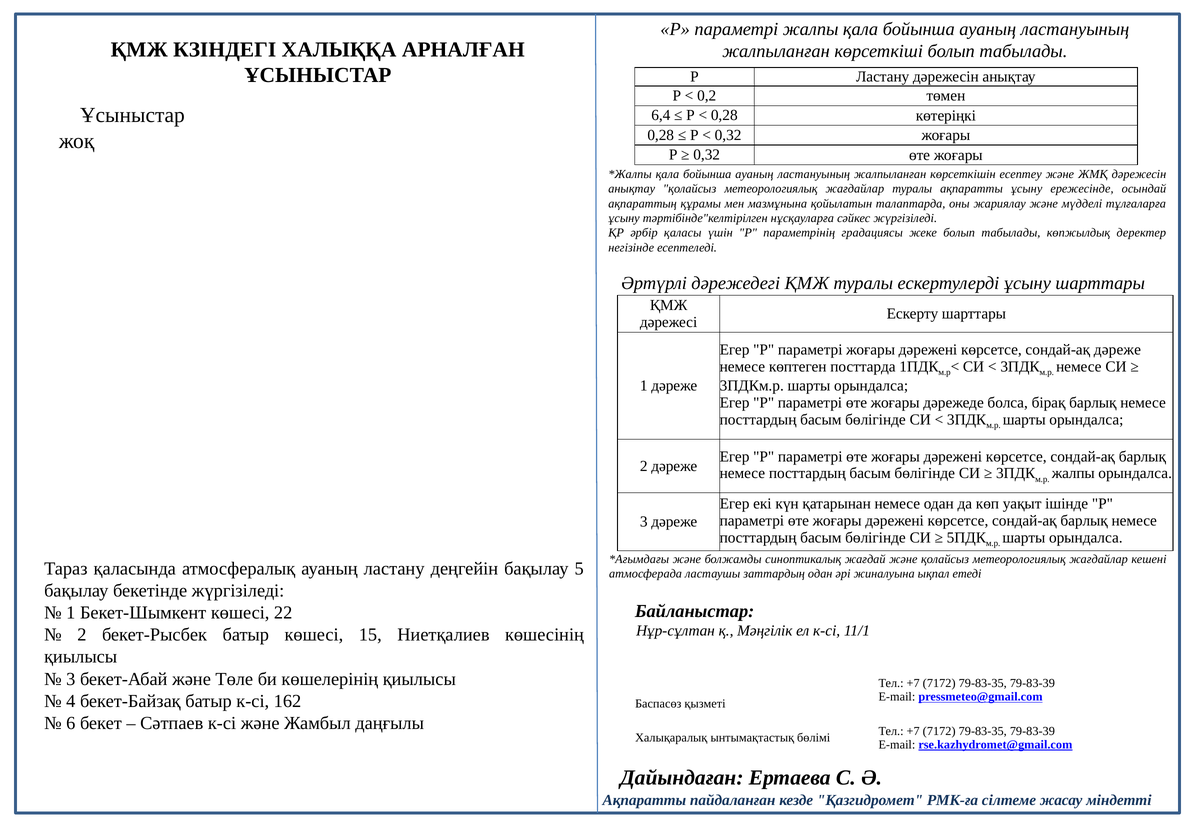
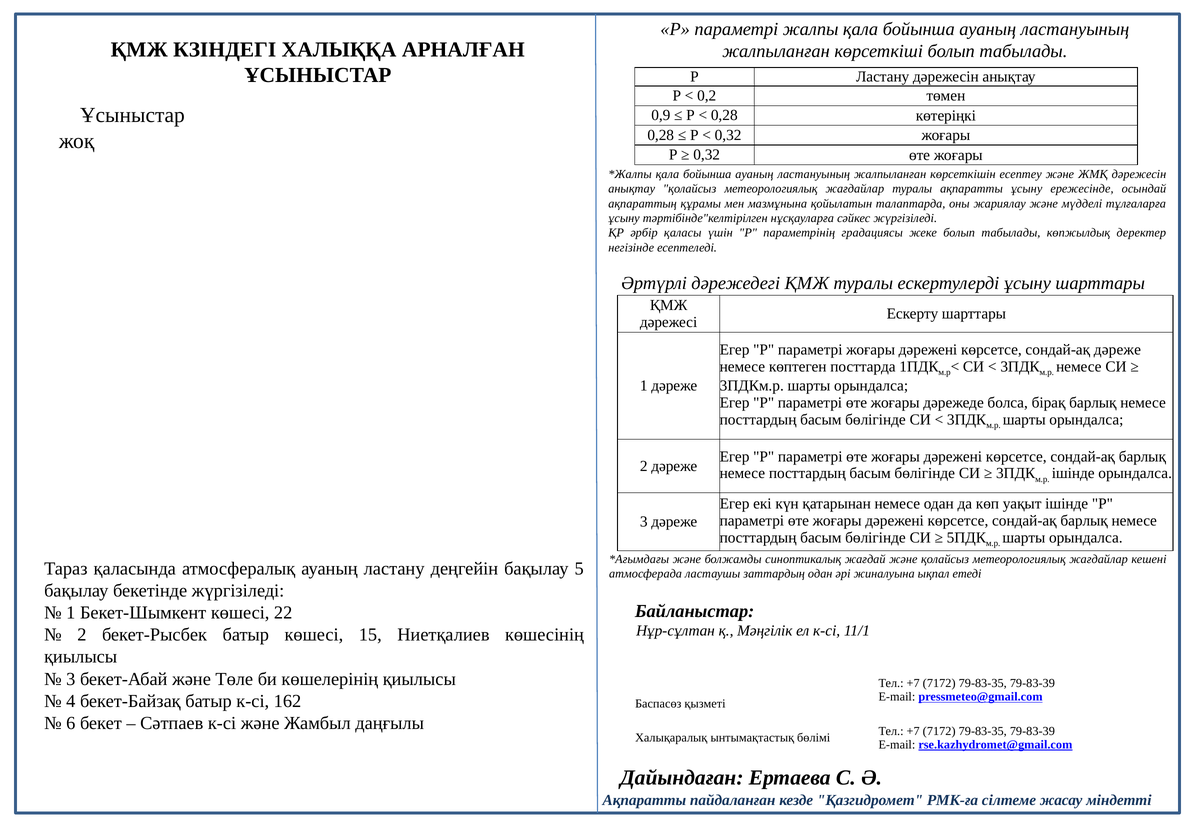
6,4: 6,4 -> 0,9
жалпы at (1073, 474): жалпы -> ішінде
